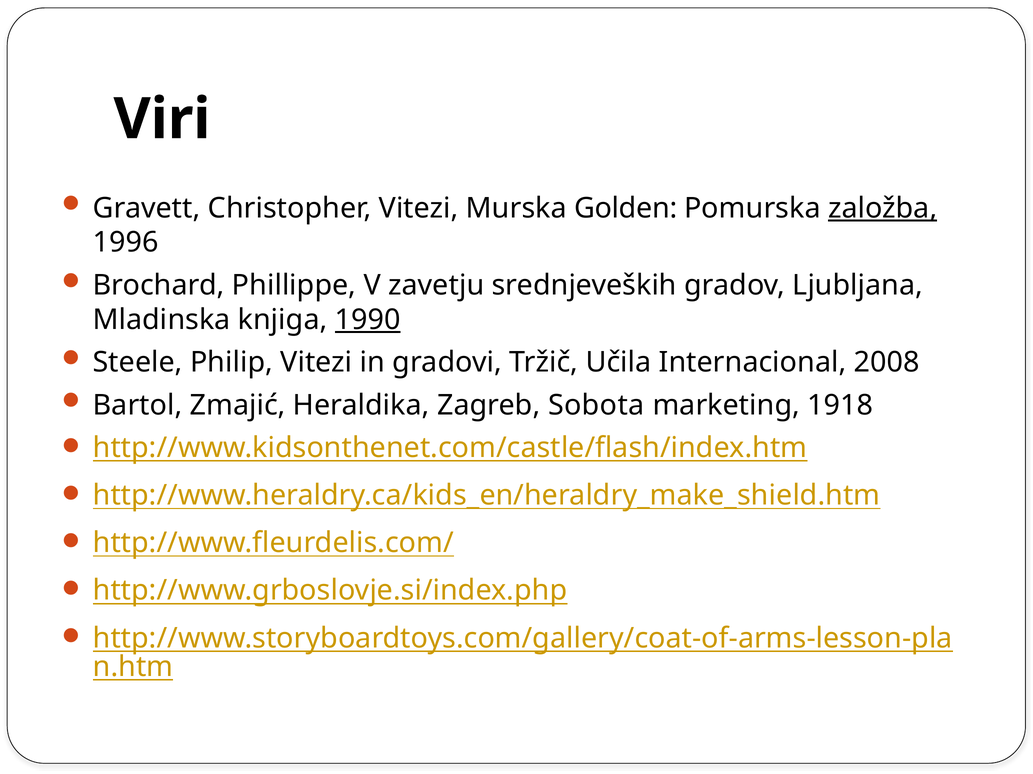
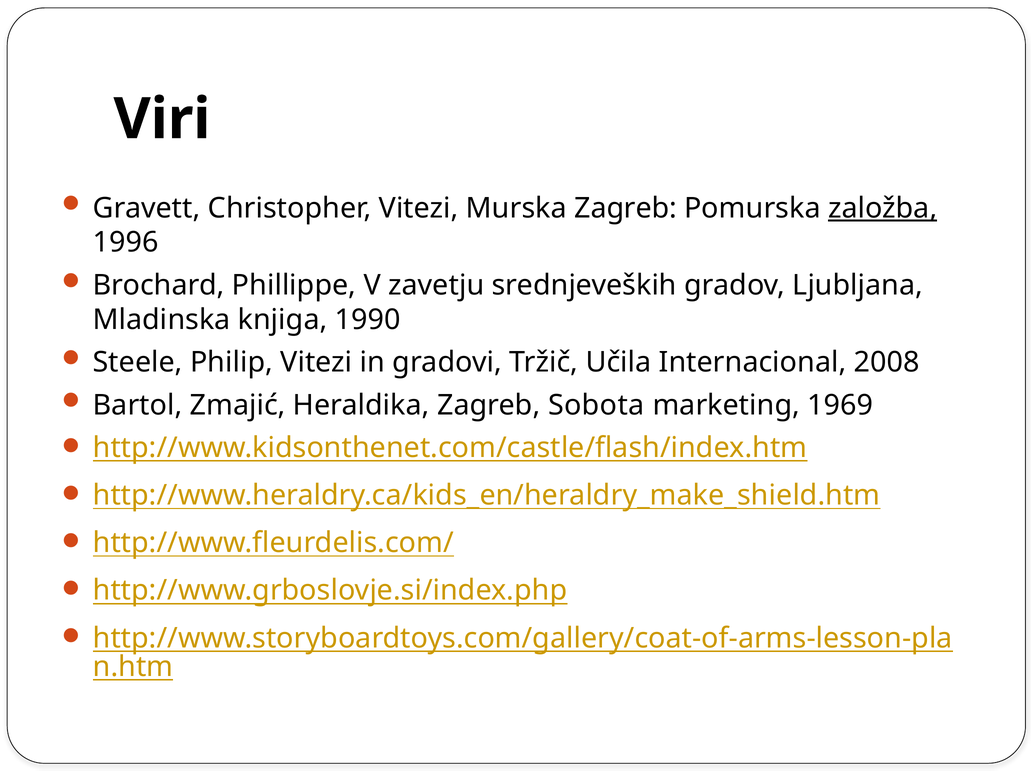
Murska Golden: Golden -> Zagreb
1990 underline: present -> none
1918: 1918 -> 1969
